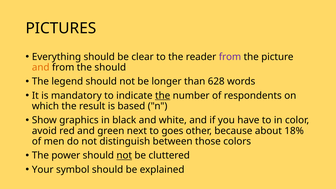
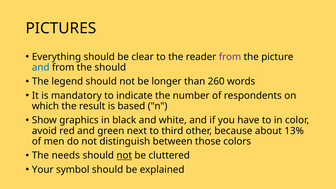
and at (41, 67) colour: orange -> blue
628: 628 -> 260
the at (163, 96) underline: present -> none
goes: goes -> third
18%: 18% -> 13%
power: power -> needs
